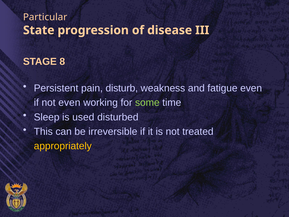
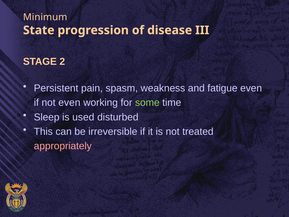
Particular: Particular -> Minimum
8: 8 -> 2
disturb: disturb -> spasm
appropriately colour: yellow -> pink
